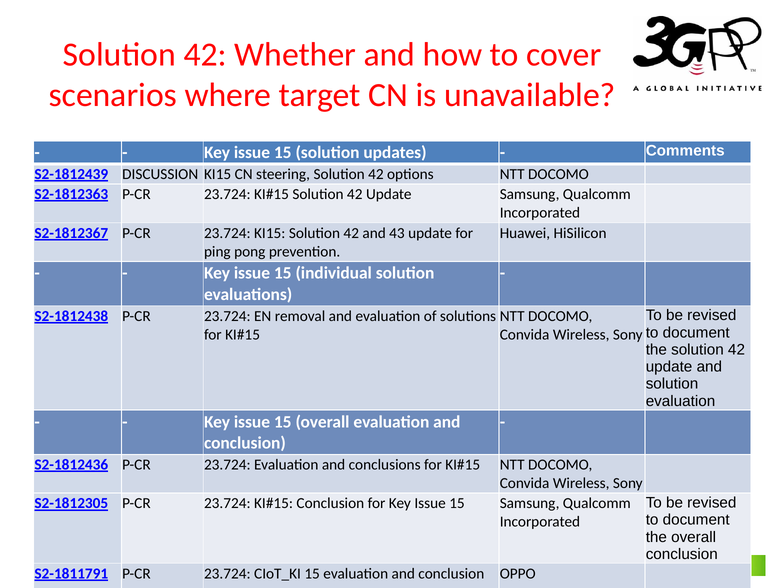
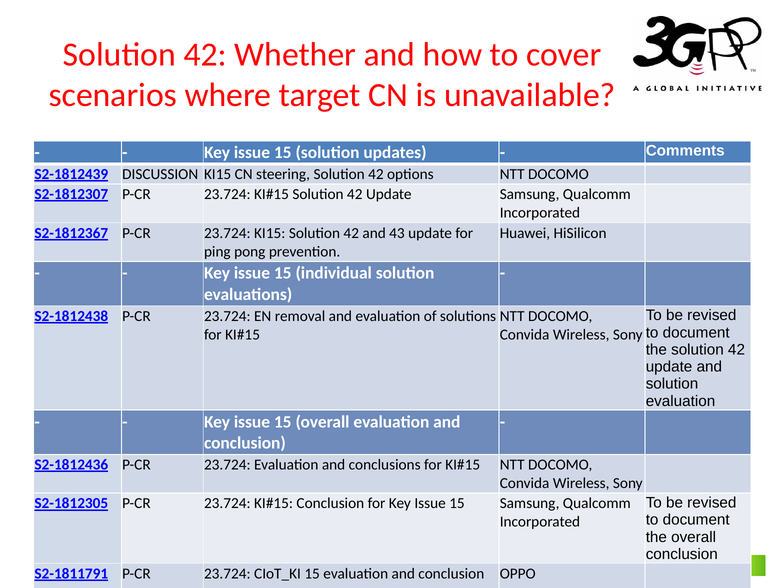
S2-1812363: S2-1812363 -> S2-1812307
